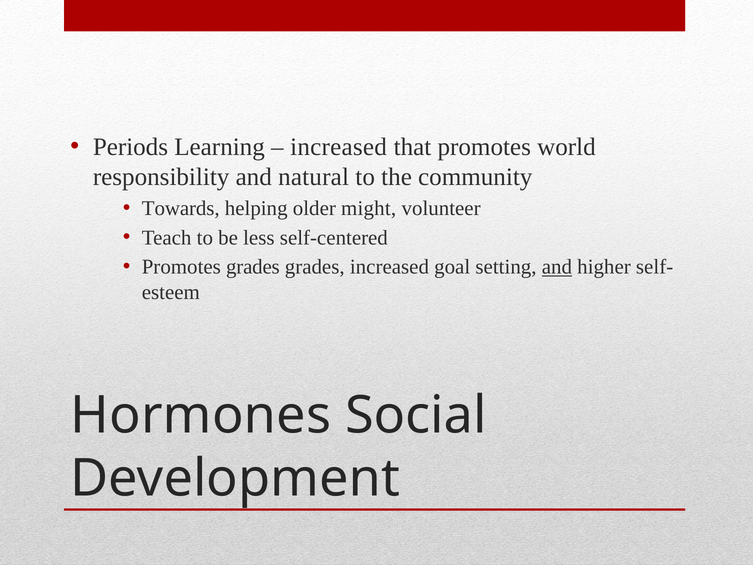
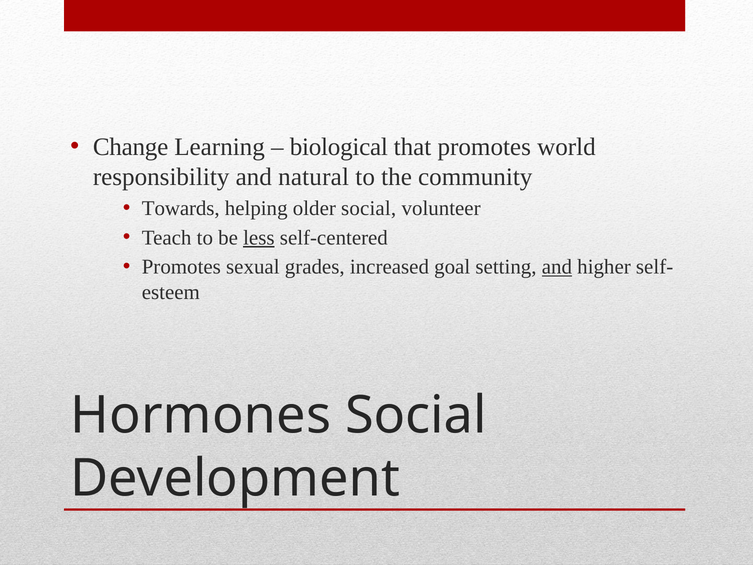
Periods: Periods -> Change
increased at (339, 147): increased -> biological
older might: might -> social
less underline: none -> present
Promotes grades: grades -> sexual
